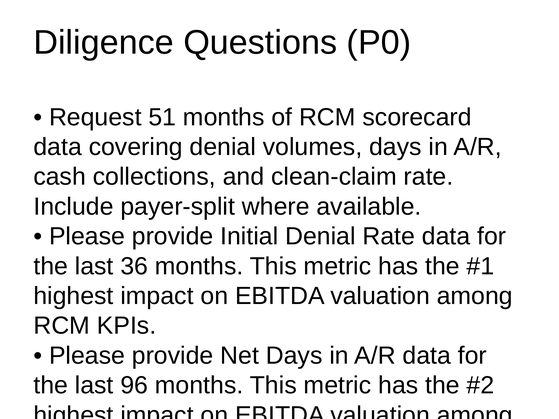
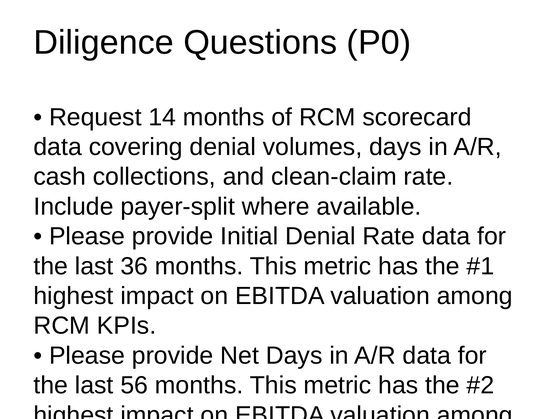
51: 51 -> 14
96: 96 -> 56
